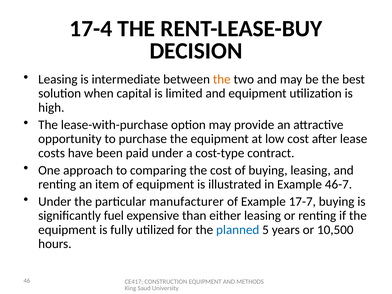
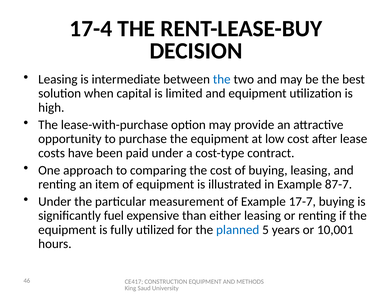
the at (222, 79) colour: orange -> blue
46-7: 46-7 -> 87-7
manufacturer: manufacturer -> measurement
10,500: 10,500 -> 10,001
